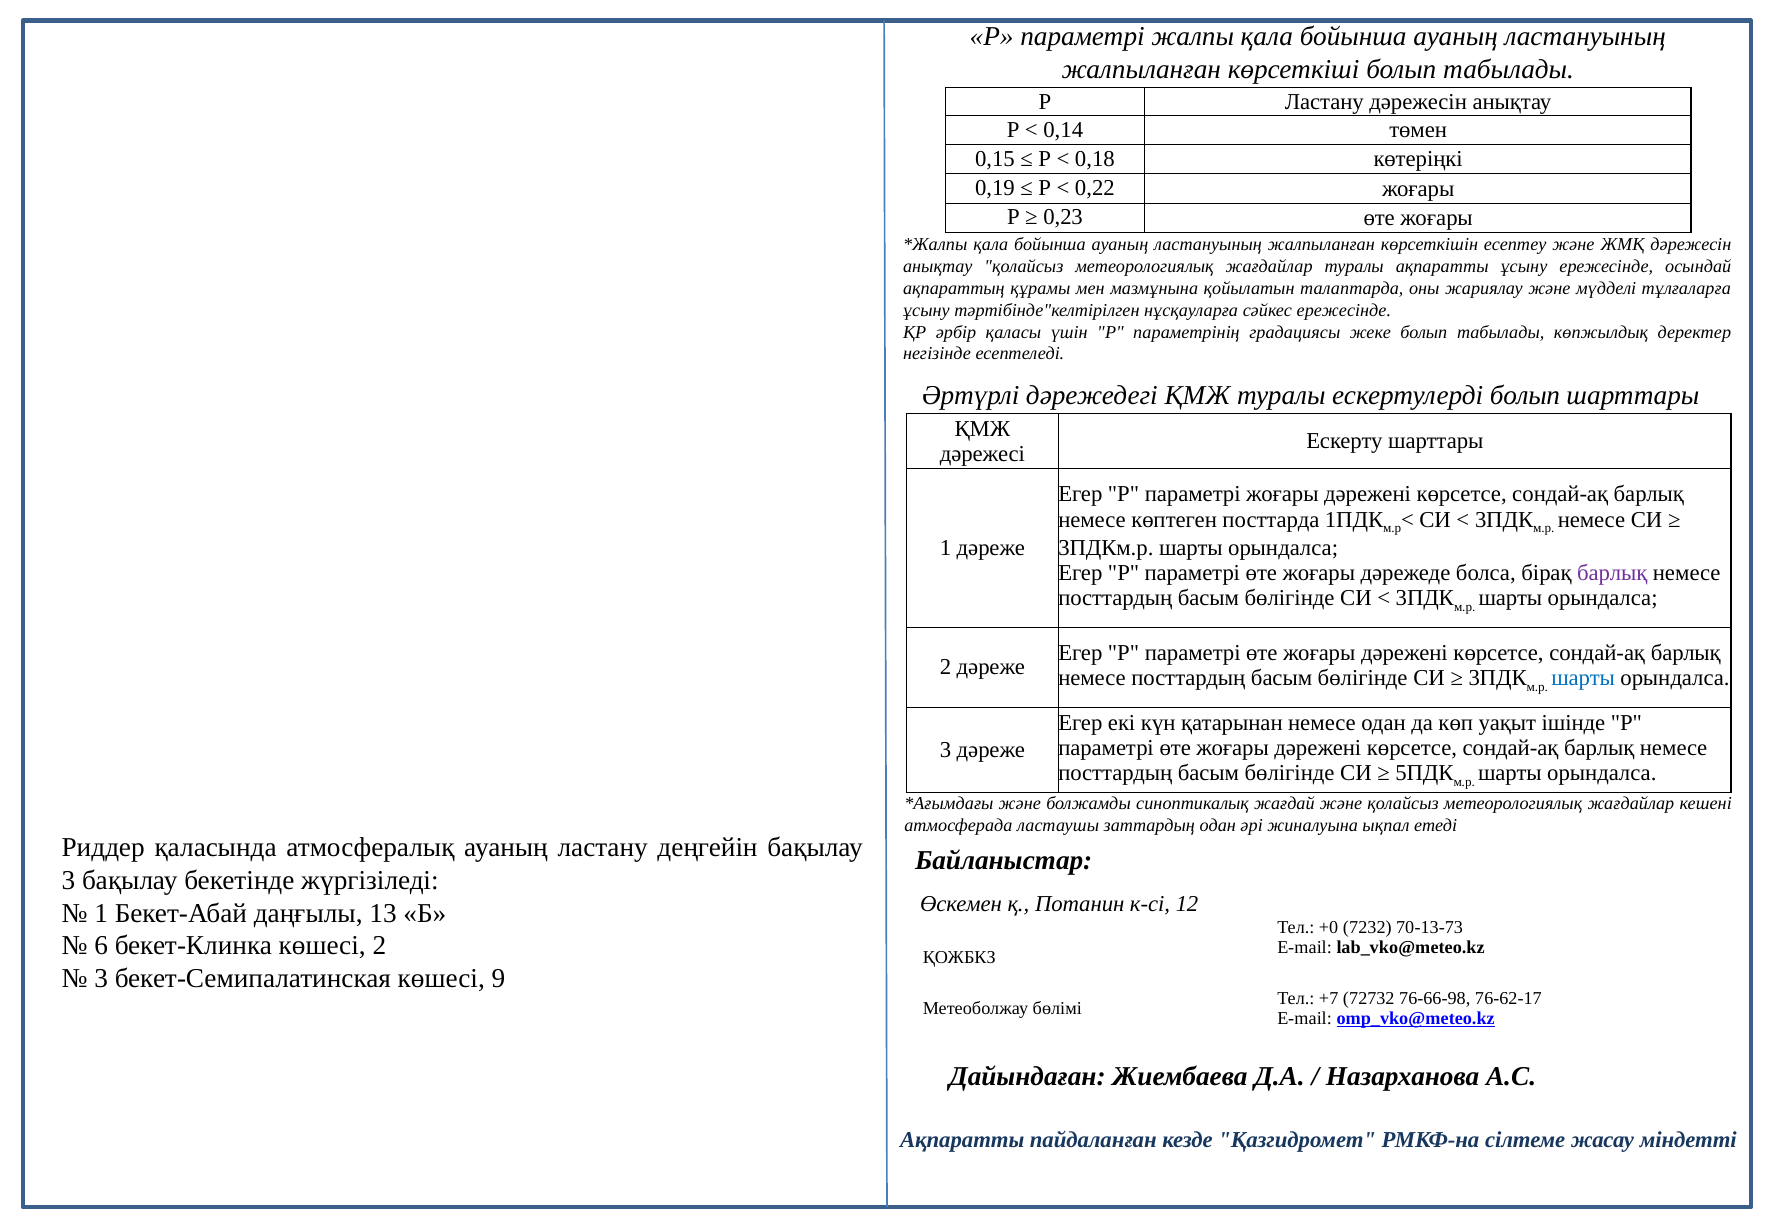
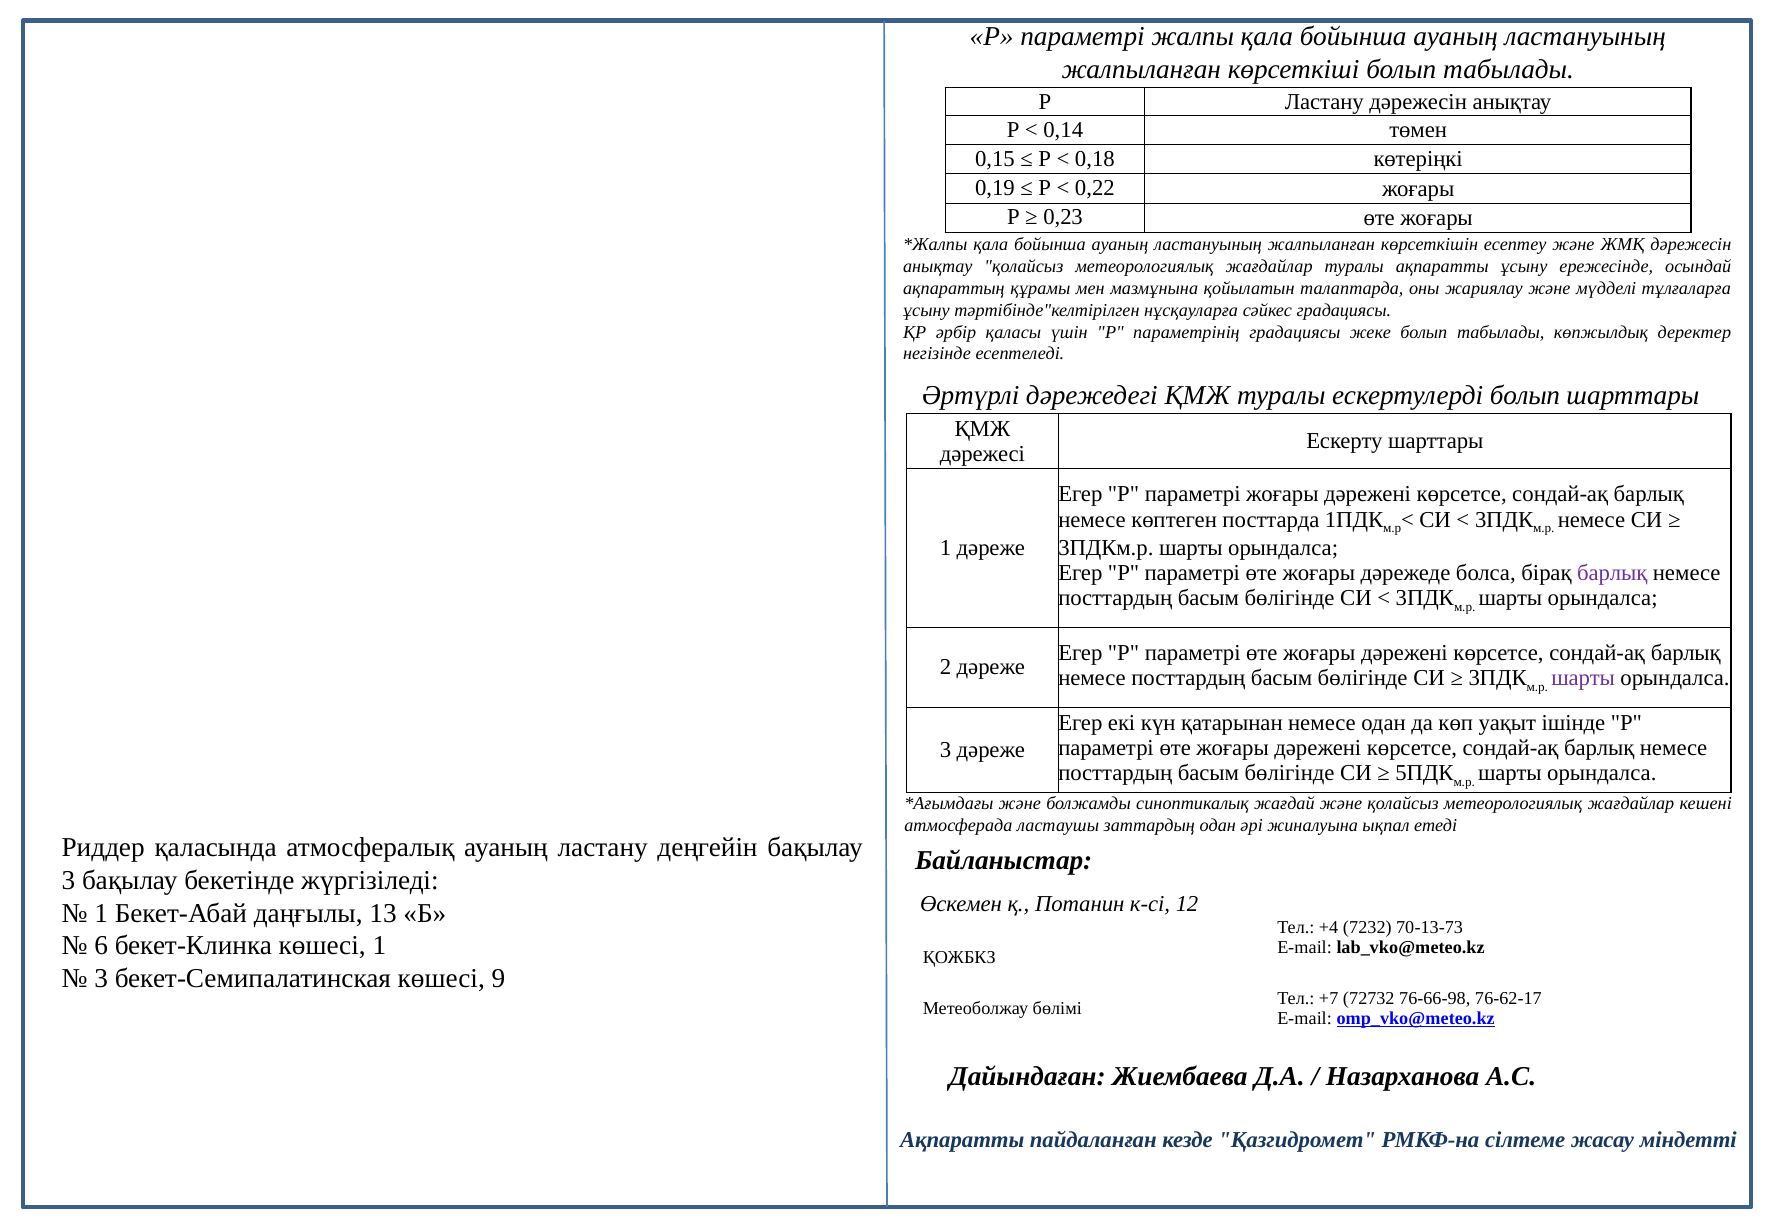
сәйкес ережесінде: ережесінде -> градациясы
шарты at (1583, 678) colour: blue -> purple
+0: +0 -> +4
көшесі 2: 2 -> 1
